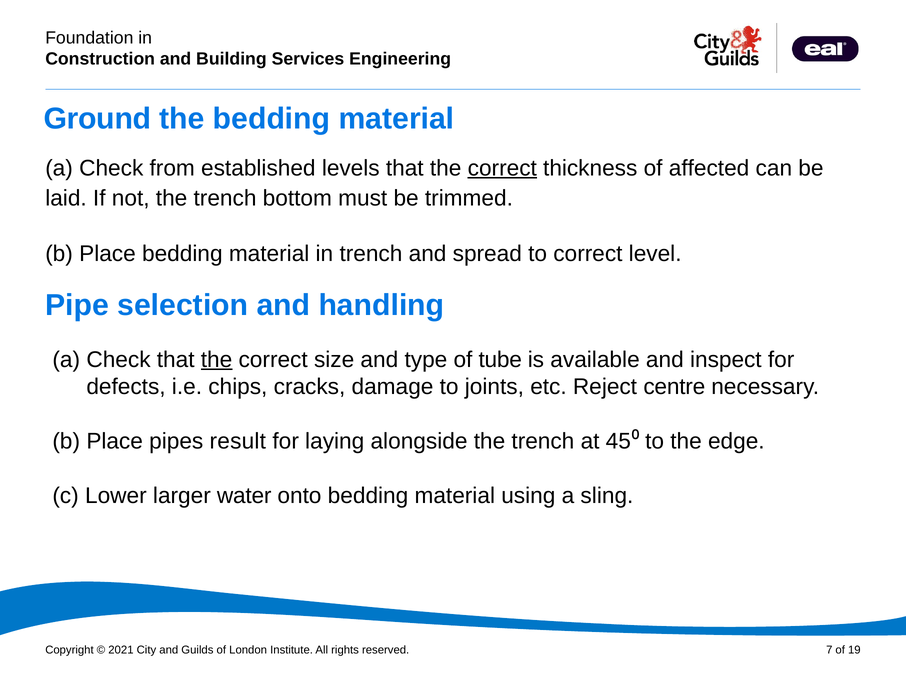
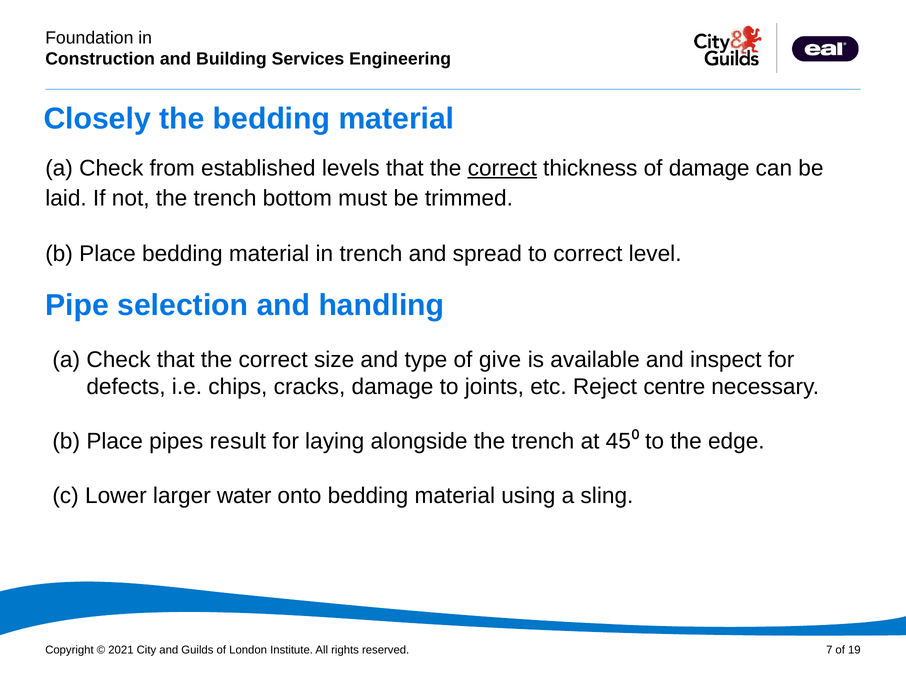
Ground: Ground -> Closely
of affected: affected -> damage
the at (217, 359) underline: present -> none
tube: tube -> give
